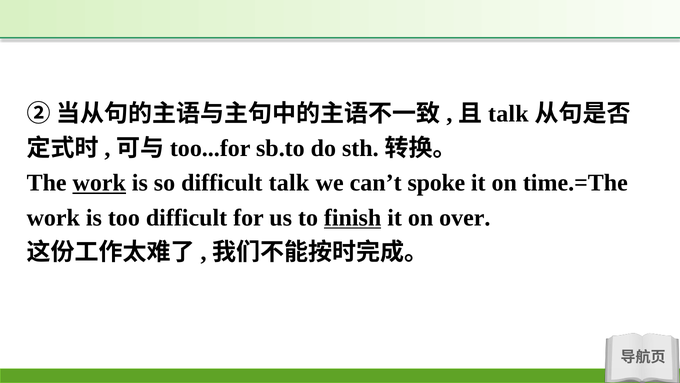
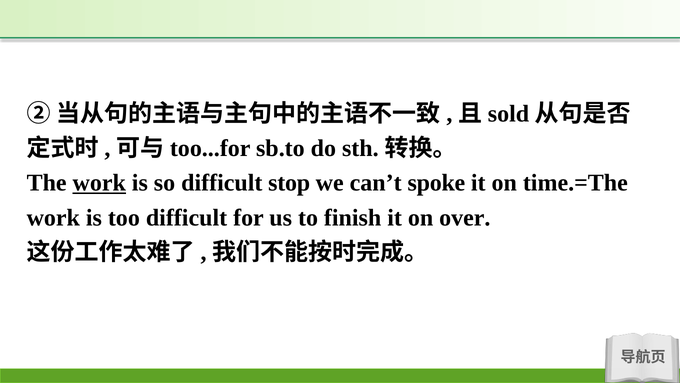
talk at (508, 114): talk -> sold
difficult talk: talk -> stop
finish underline: present -> none
